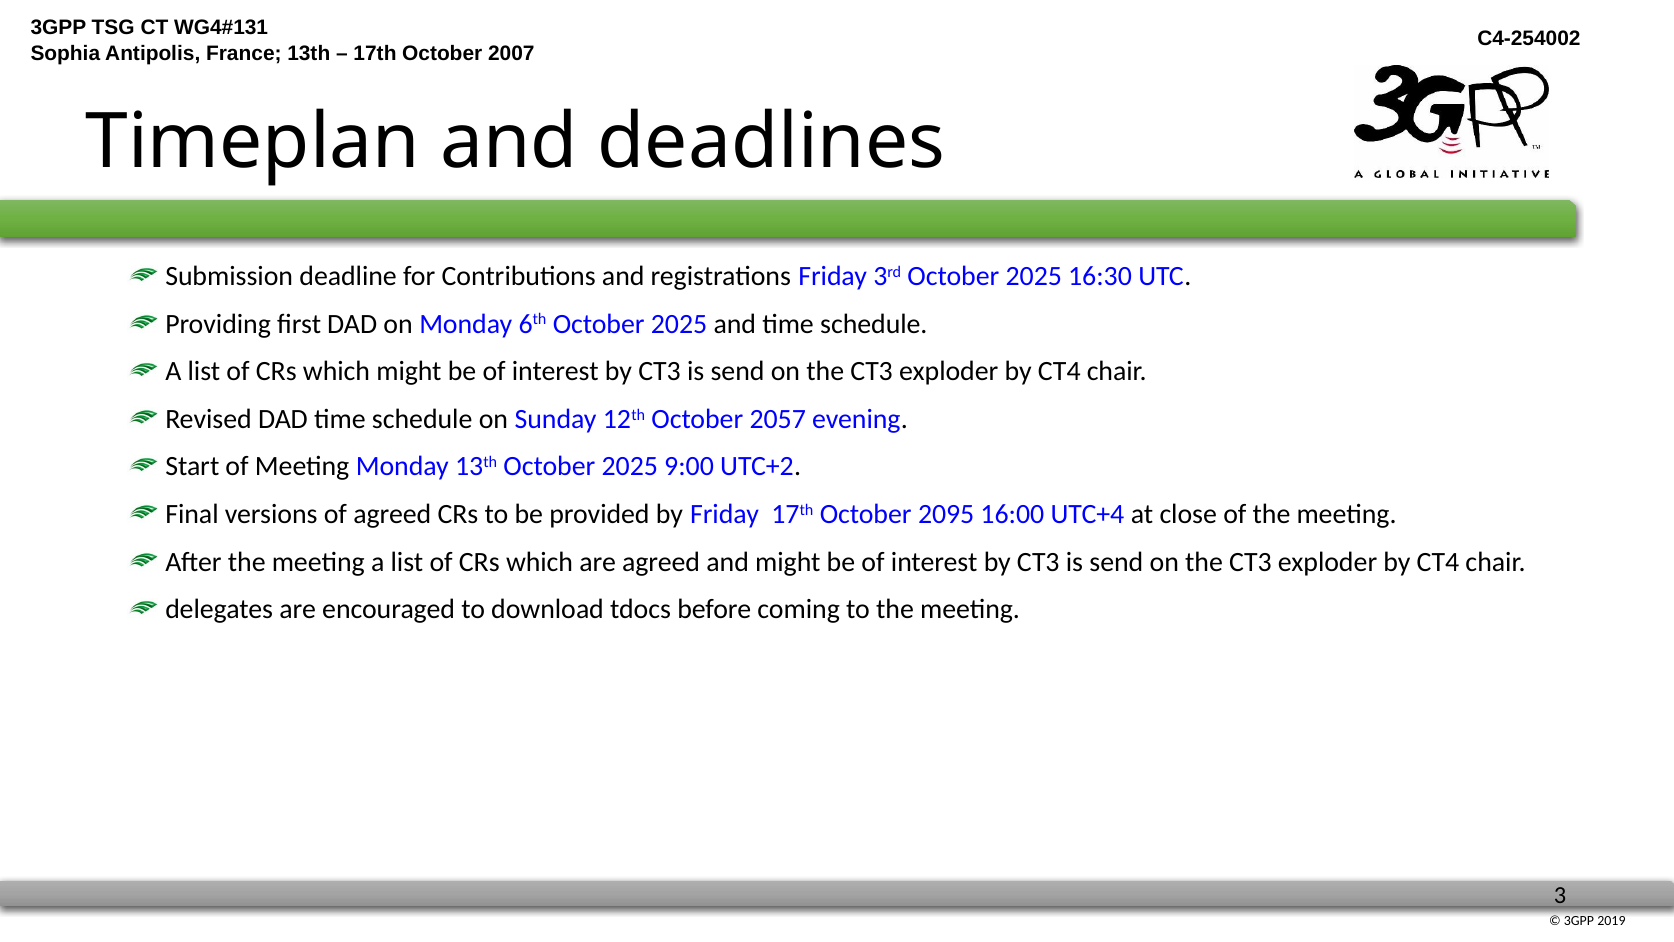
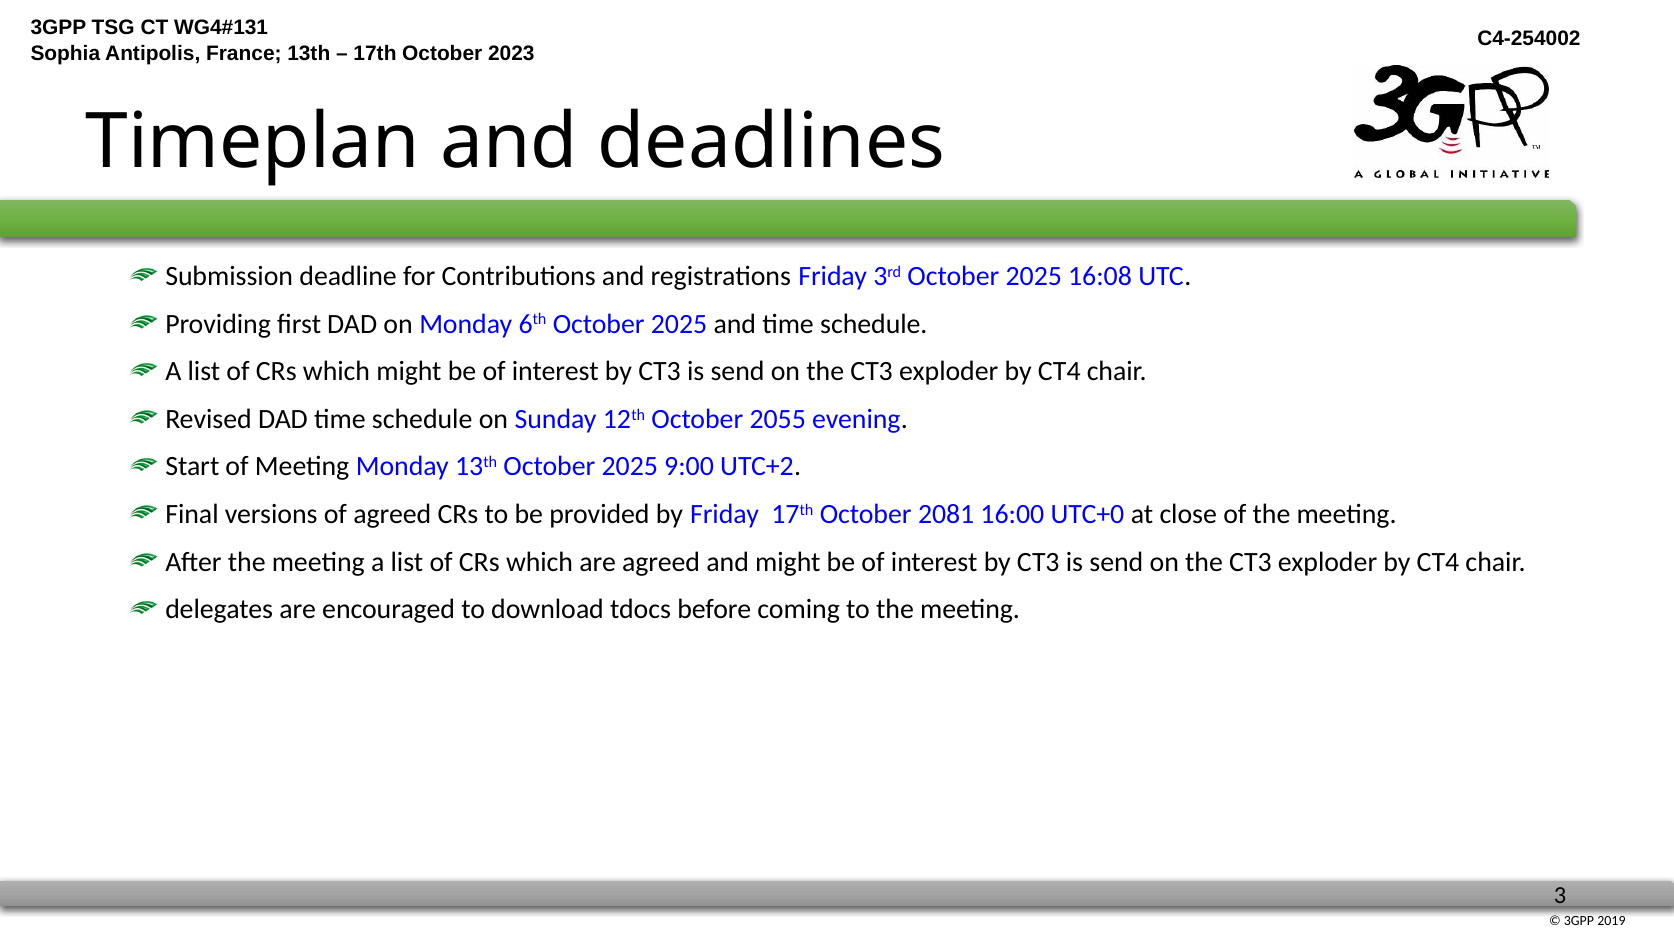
2007: 2007 -> 2023
16:30: 16:30 -> 16:08
2057: 2057 -> 2055
2095: 2095 -> 2081
UTC+4: UTC+4 -> UTC+0
